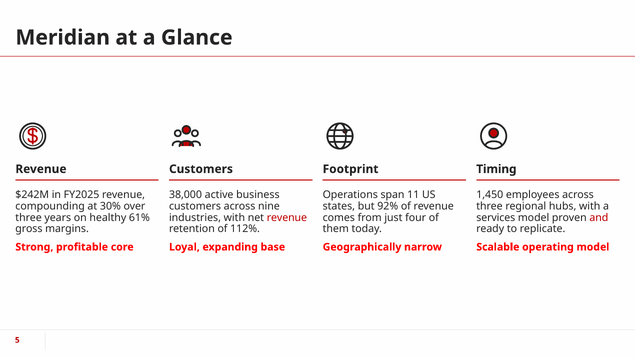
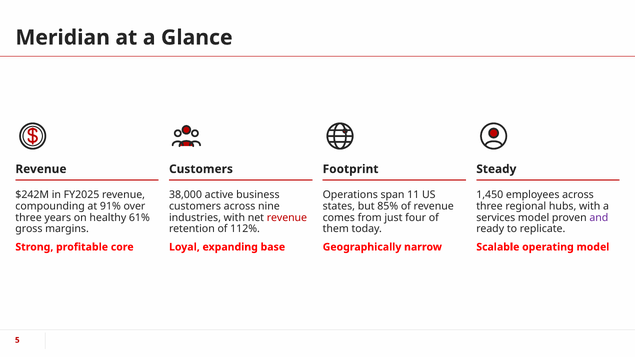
Timing: Timing -> Steady
30%: 30% -> 91%
92%: 92% -> 85%
and colour: red -> purple
